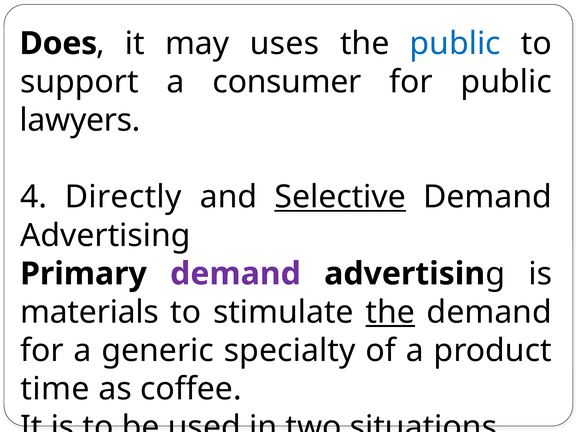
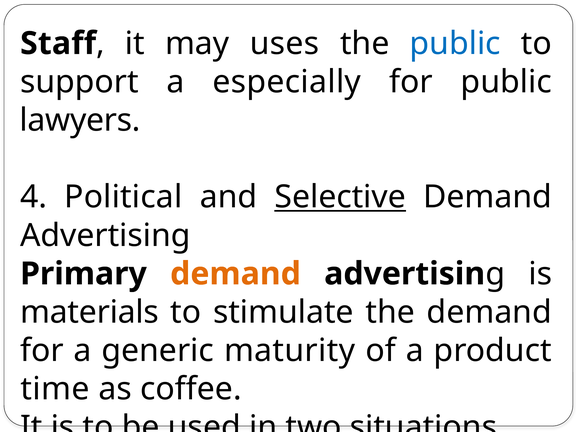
Does: Does -> Staff
consumer: consumer -> especially
Directly: Directly -> Political
demand at (235, 274) colour: purple -> orange
the at (390, 313) underline: present -> none
specialty: specialty -> maturity
